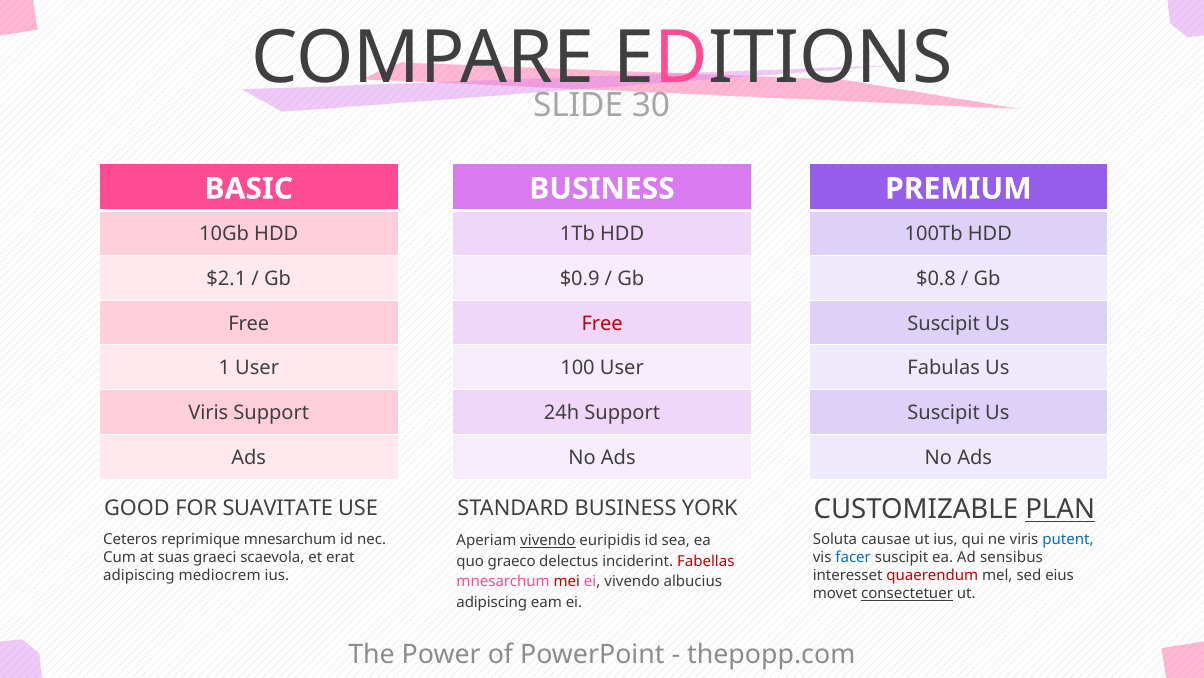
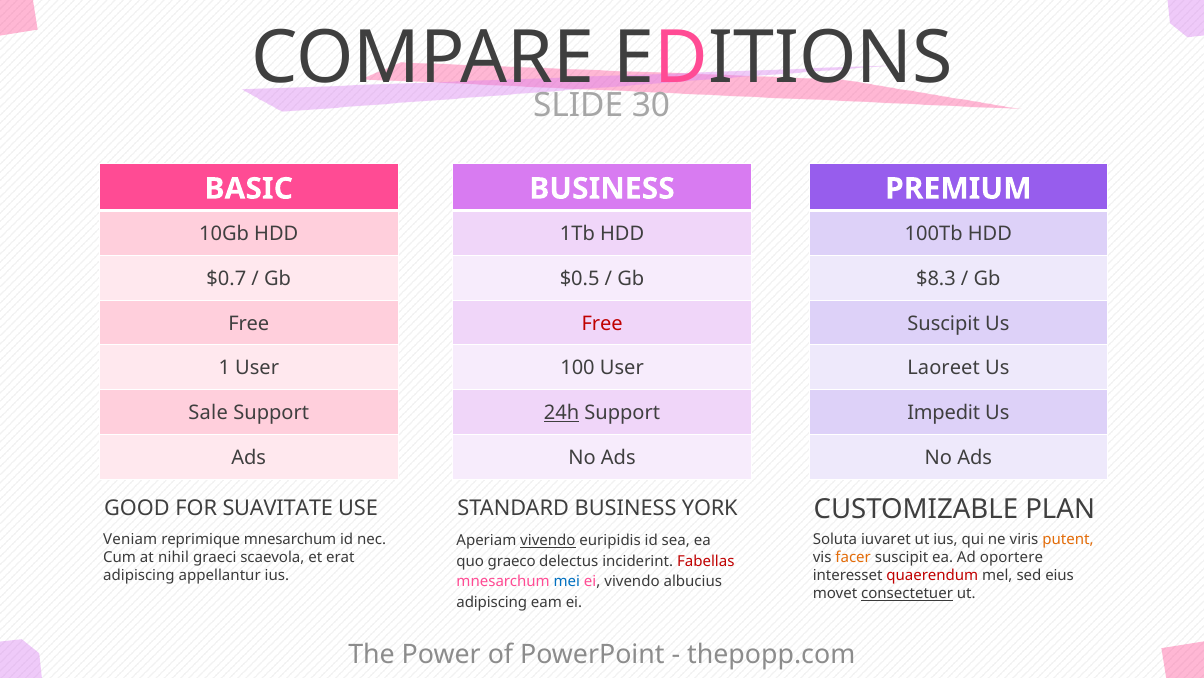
$2.1: $2.1 -> $0.7
$0.9: $0.9 -> $0.5
$0.8: $0.8 -> $8.3
Fabulas: Fabulas -> Laoreet
Viris at (208, 413): Viris -> Sale
24h underline: none -> present
Suscipit at (944, 413): Suscipit -> Impedit
PLAN underline: present -> none
Ceteros: Ceteros -> Veniam
causae: causae -> iuvaret
putent colour: blue -> orange
suas: suas -> nihil
facer colour: blue -> orange
sensibus: sensibus -> oportere
mediocrem: mediocrem -> appellantur
mei colour: red -> blue
